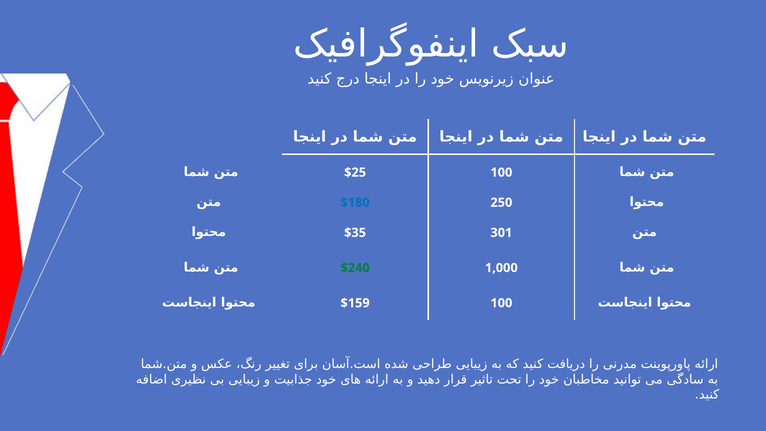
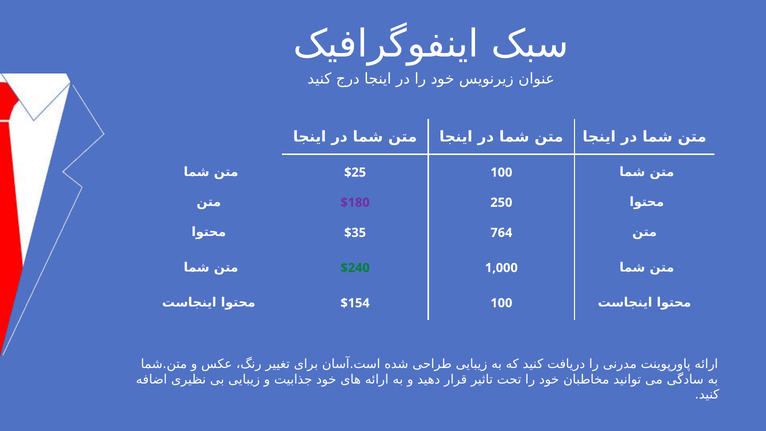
$180 colour: blue -> purple
301: 301 -> 764
$159: $159 -> $154
